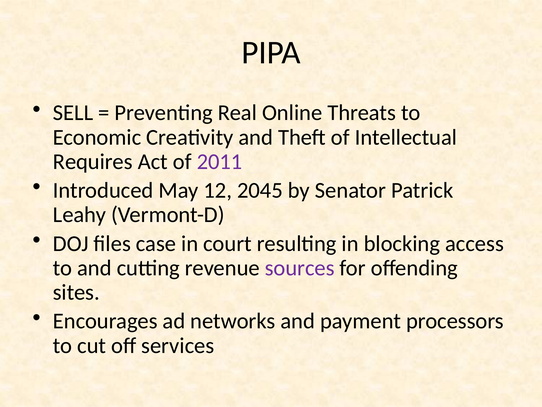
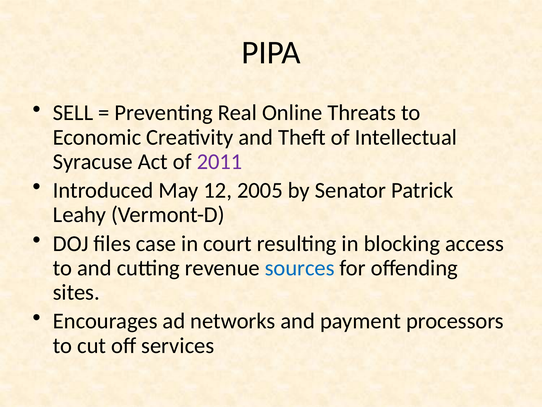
Requires: Requires -> Syracuse
2045: 2045 -> 2005
sources colour: purple -> blue
